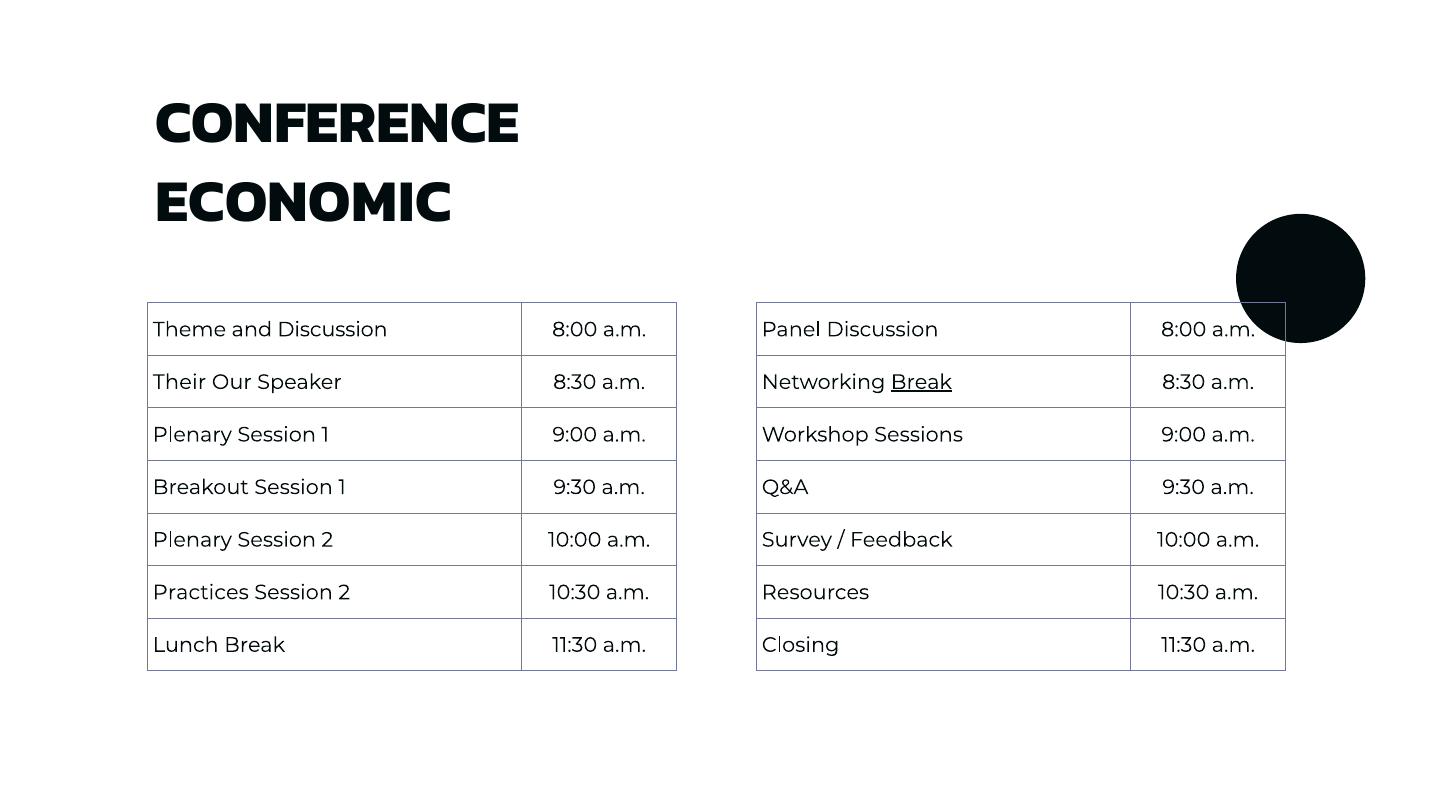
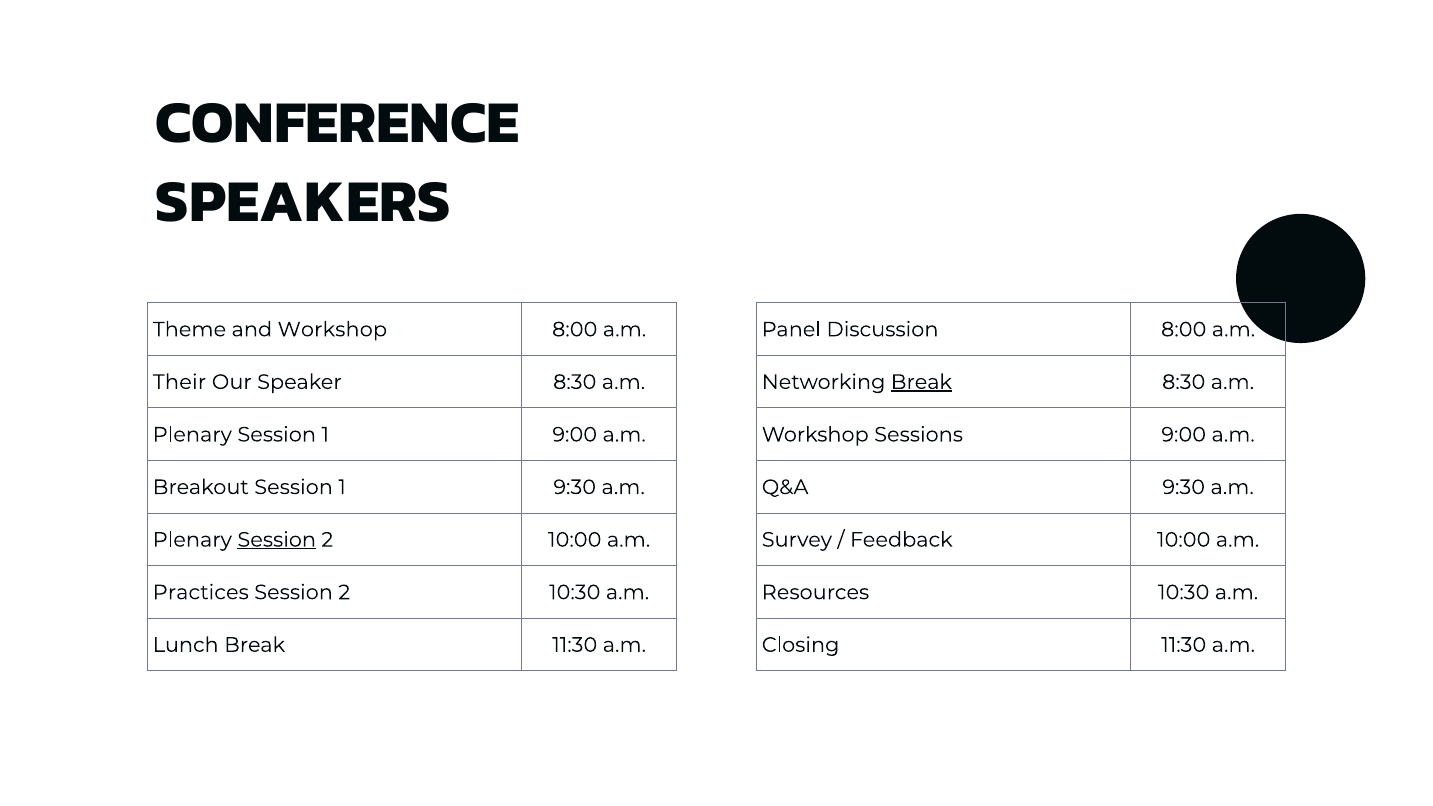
ECONOMIC: ECONOMIC -> SPEAKERS
and Discussion: Discussion -> Workshop
Session at (277, 540) underline: none -> present
